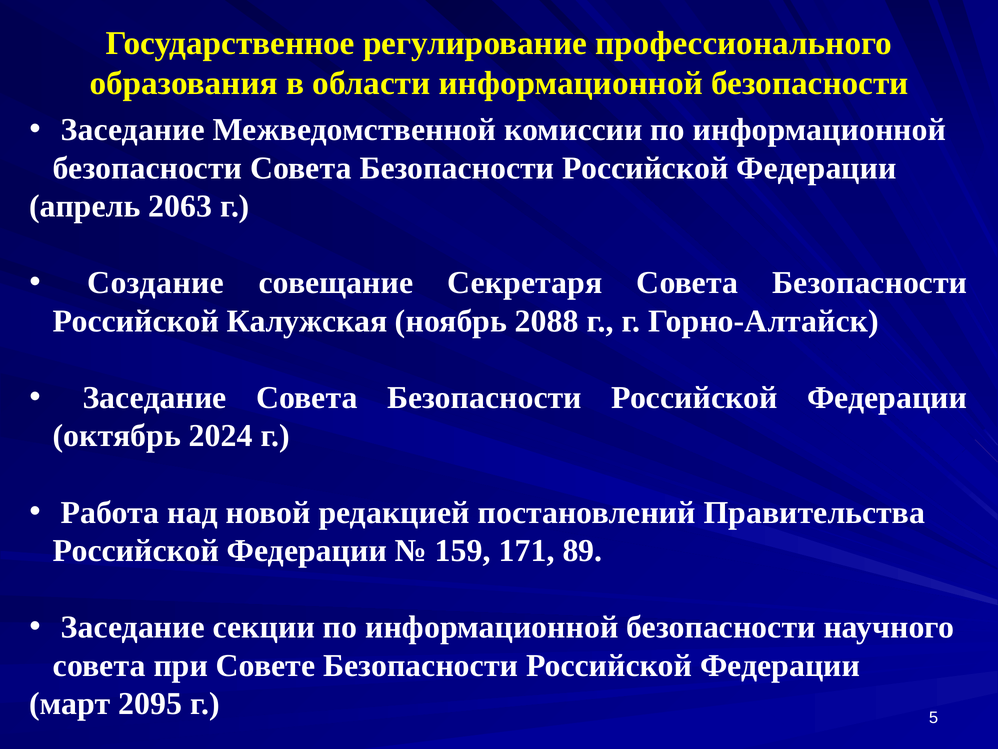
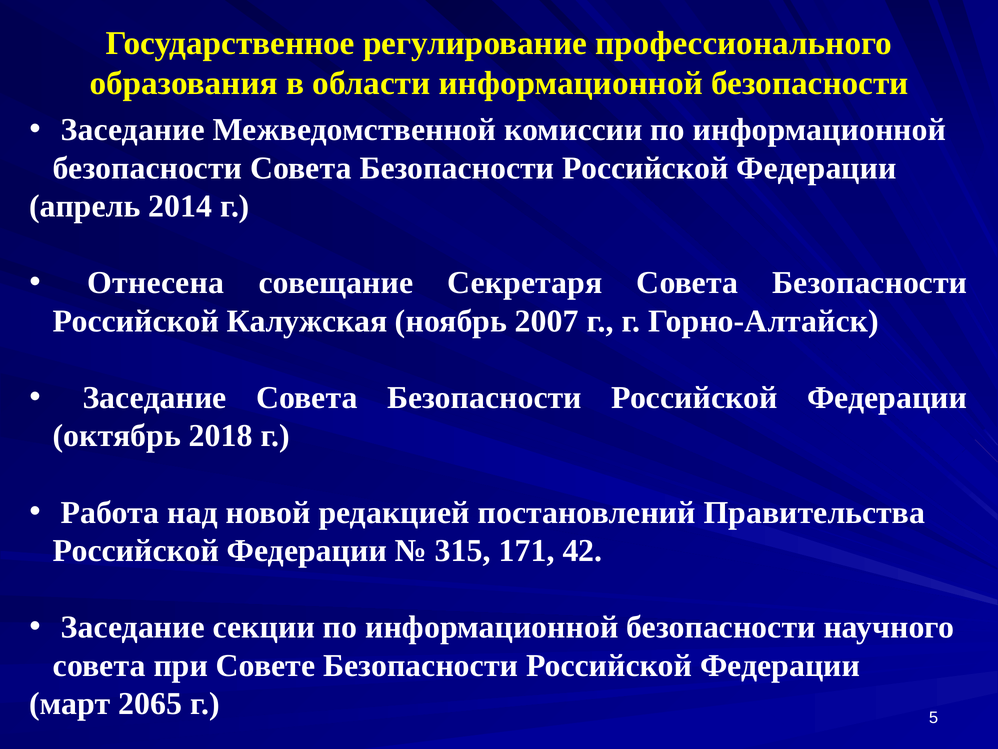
2063: 2063 -> 2014
Создание: Создание -> Отнесена
2088: 2088 -> 2007
2024: 2024 -> 2018
159: 159 -> 315
89: 89 -> 42
2095: 2095 -> 2065
